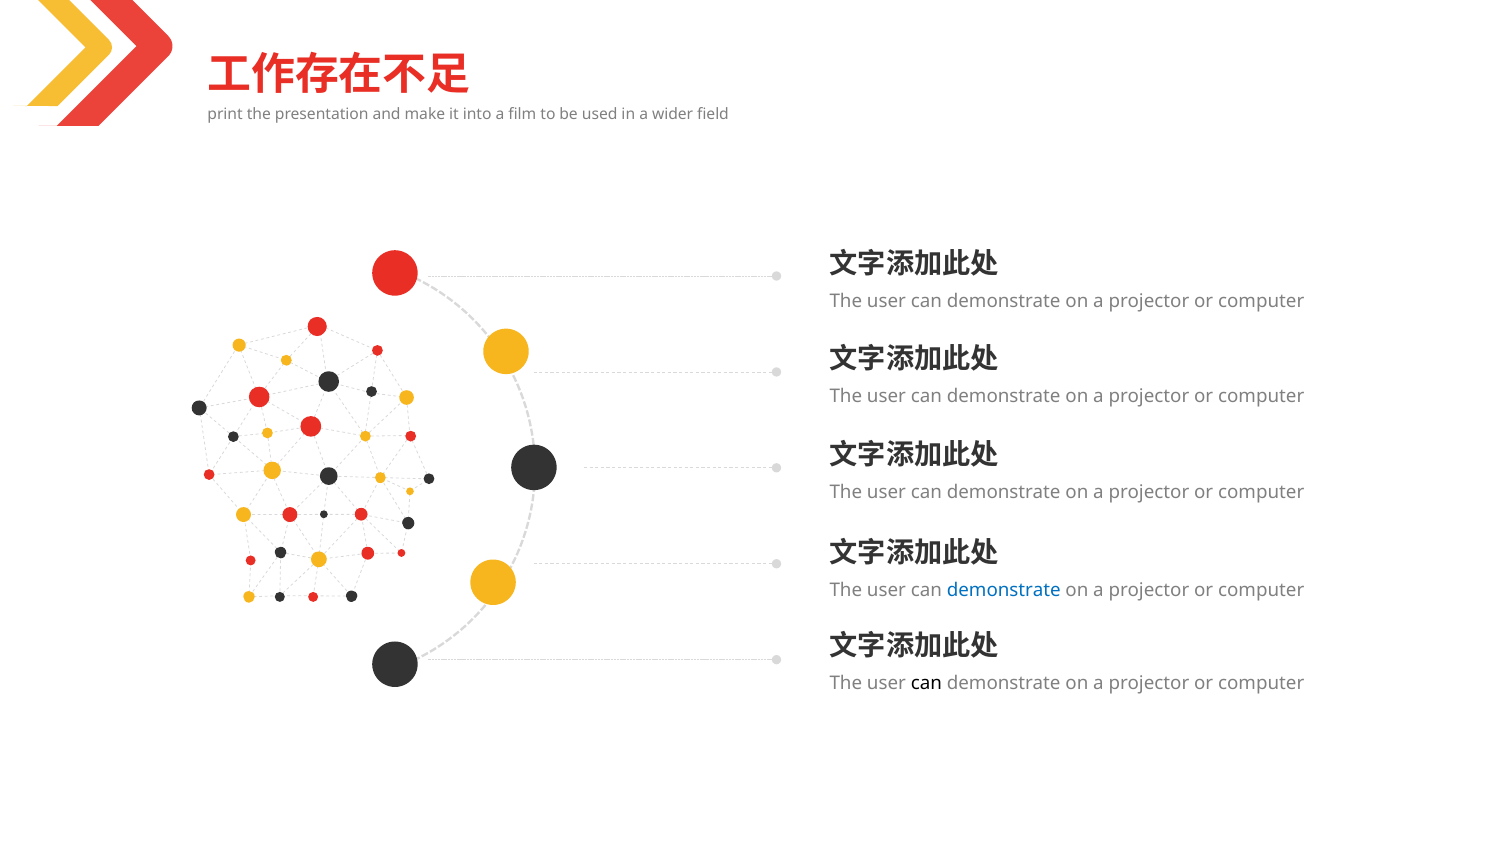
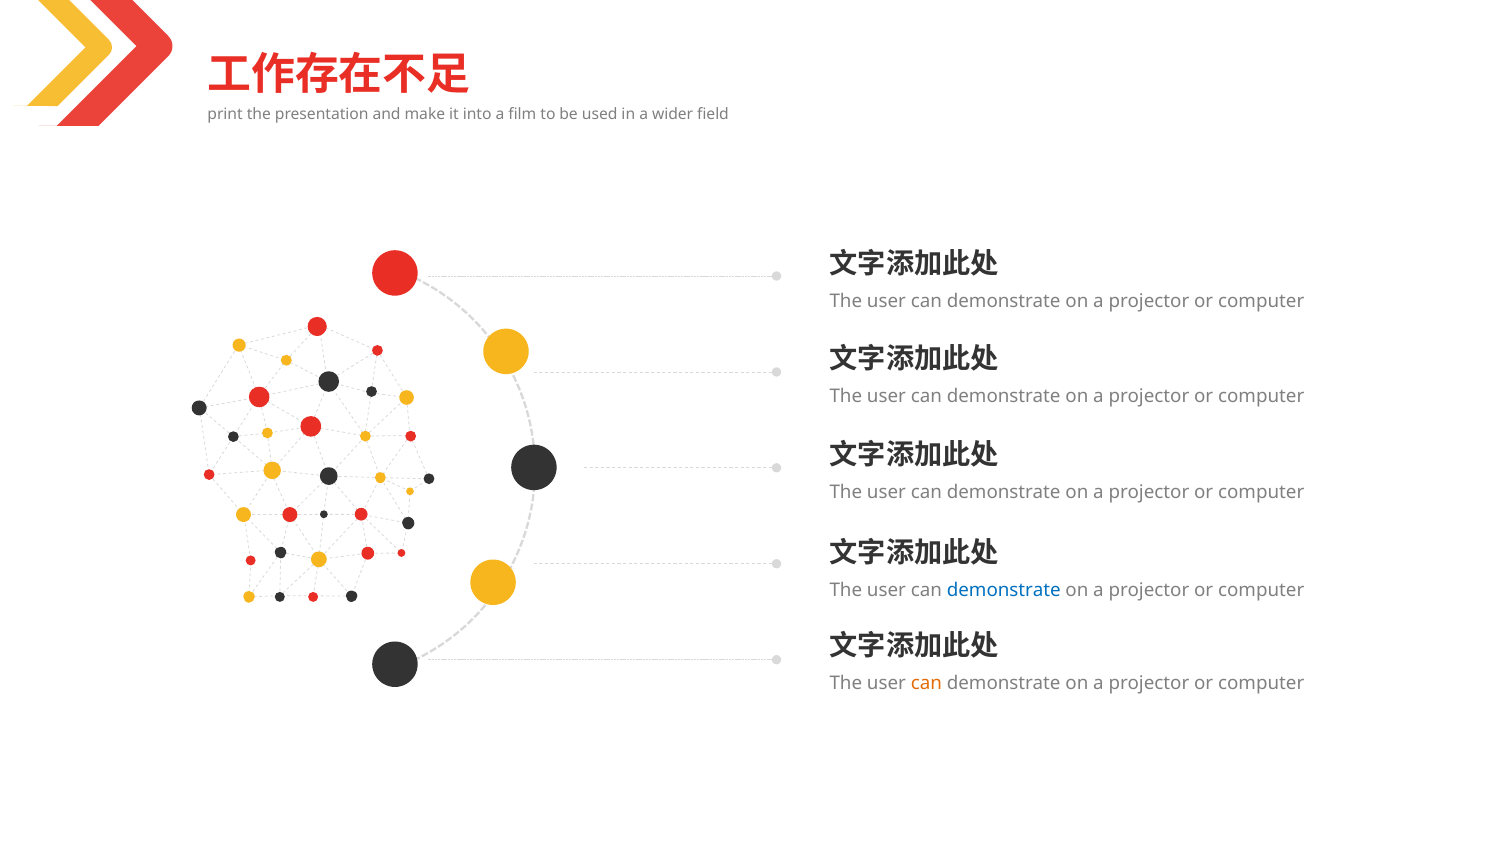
can at (926, 684) colour: black -> orange
